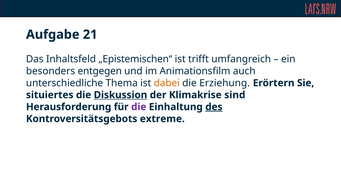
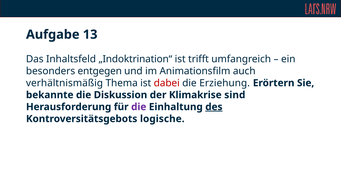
21: 21 -> 13
„Epistemischen“: „Epistemischen“ -> „Indoktrination“
unterschiedliche: unterschiedliche -> verhältnismäßig
dabei colour: orange -> red
situiertes: situiertes -> bekannte
Diskussion underline: present -> none
extreme: extreme -> logische
